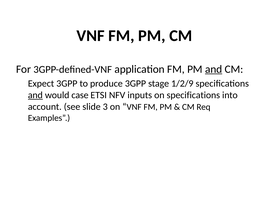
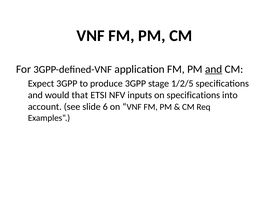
1/2/9: 1/2/9 -> 1/2/5
and at (35, 95) underline: present -> none
case: case -> that
3: 3 -> 6
